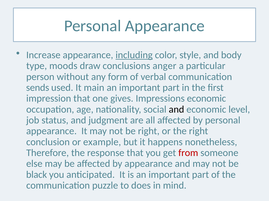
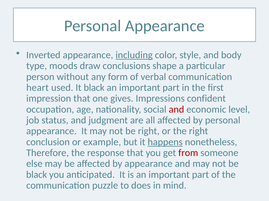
Increase: Increase -> Inverted
anger: anger -> shape
sends: sends -> heart
It main: main -> black
Impressions economic: economic -> confident
and at (176, 110) colour: black -> red
happens underline: none -> present
